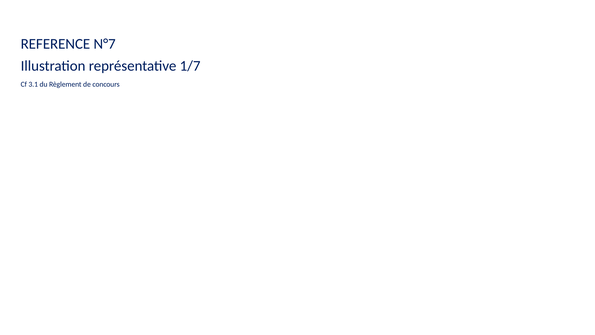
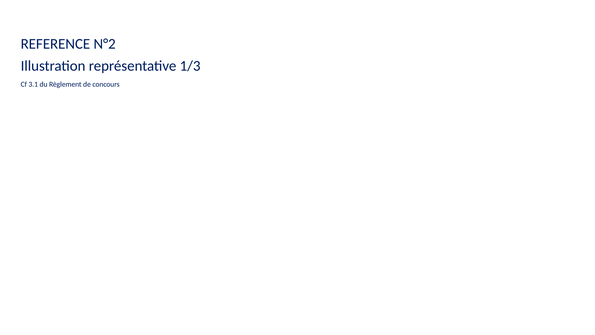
N°7: N°7 -> N°2
1/7: 1/7 -> 1/3
